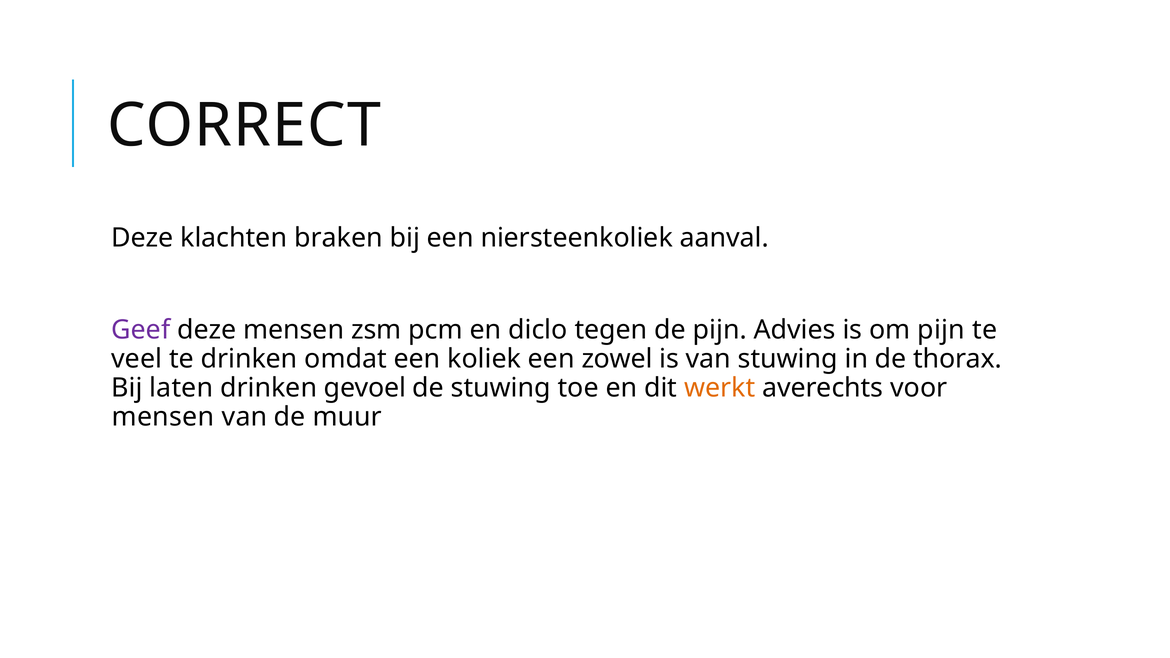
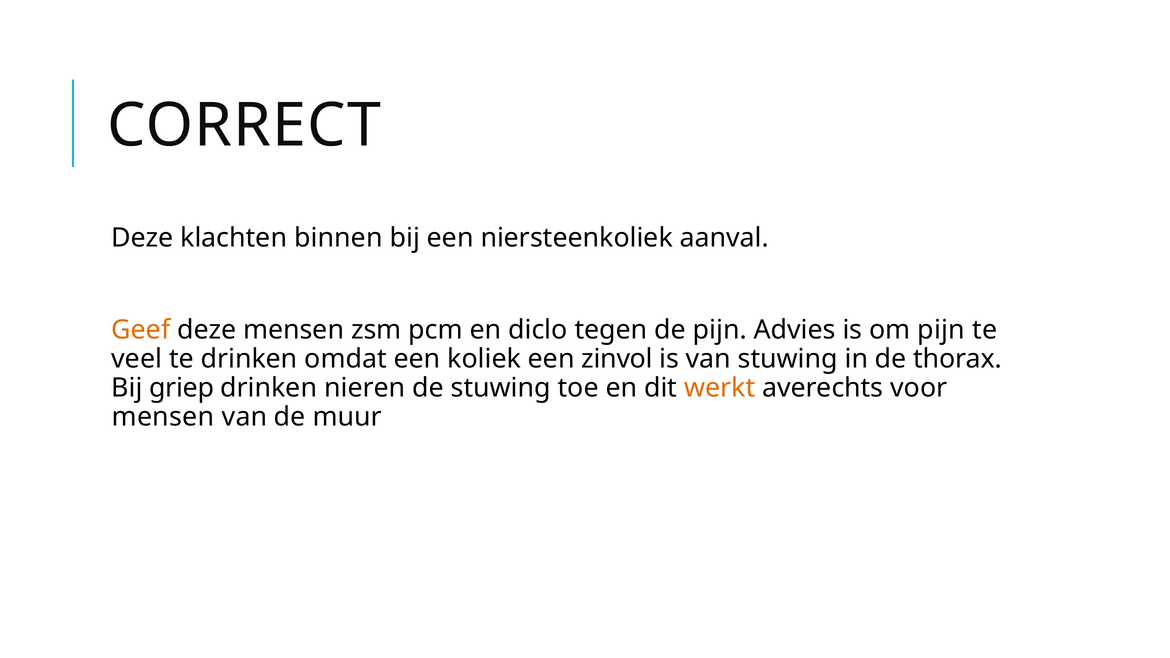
braken: braken -> binnen
Geef colour: purple -> orange
zowel: zowel -> zinvol
laten: laten -> griep
gevoel: gevoel -> nieren
